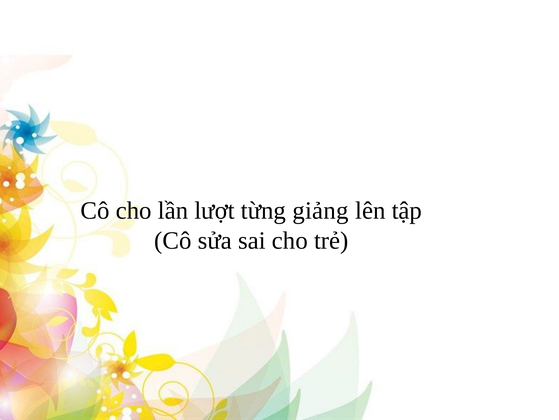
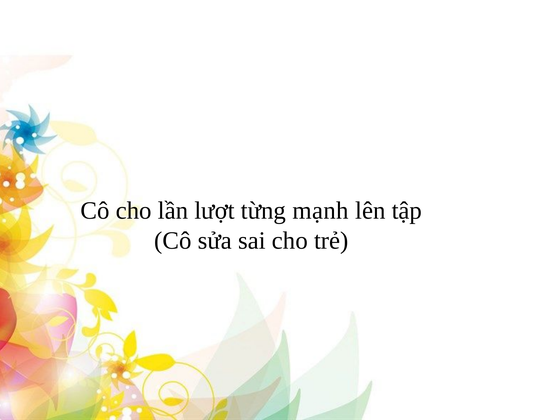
giảng: giảng -> mạnh
